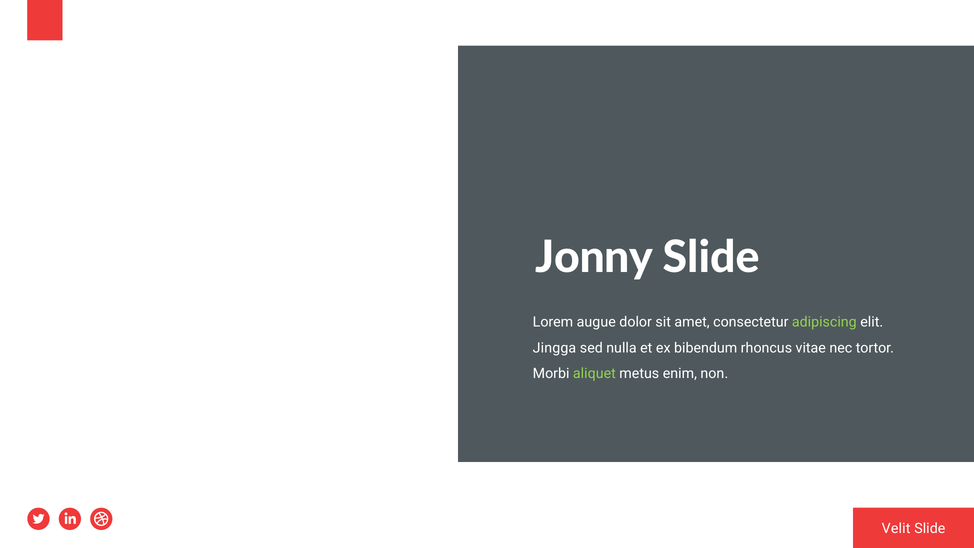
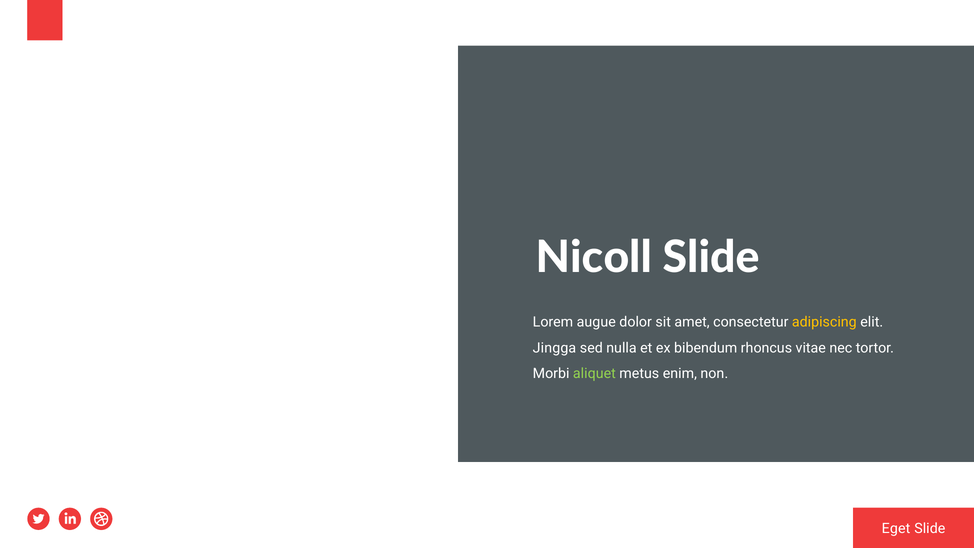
Jonny: Jonny -> Nicoll
adipiscing colour: light green -> yellow
Velit: Velit -> Eget
